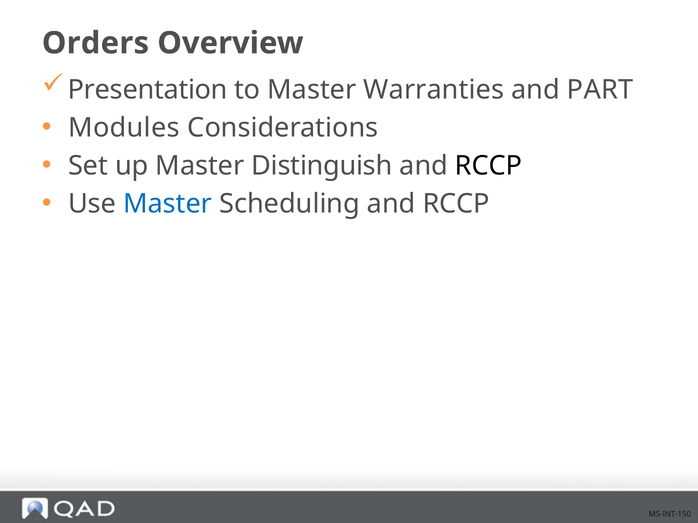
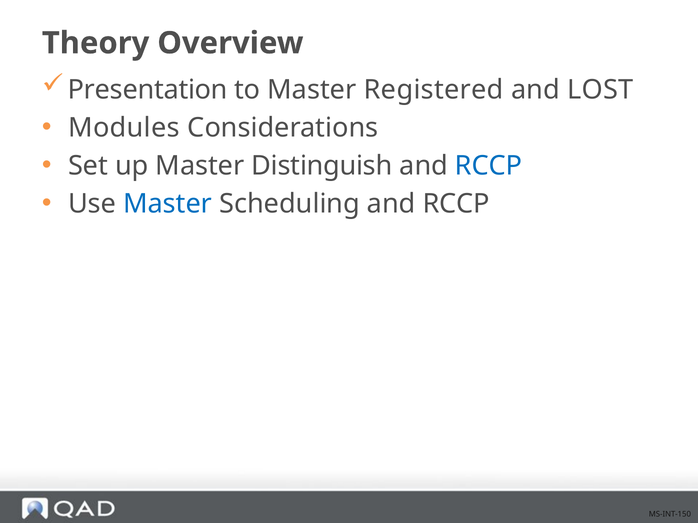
Orders: Orders -> Theory
Warranties: Warranties -> Registered
PART: PART -> LOST
RCCP at (489, 166) colour: black -> blue
